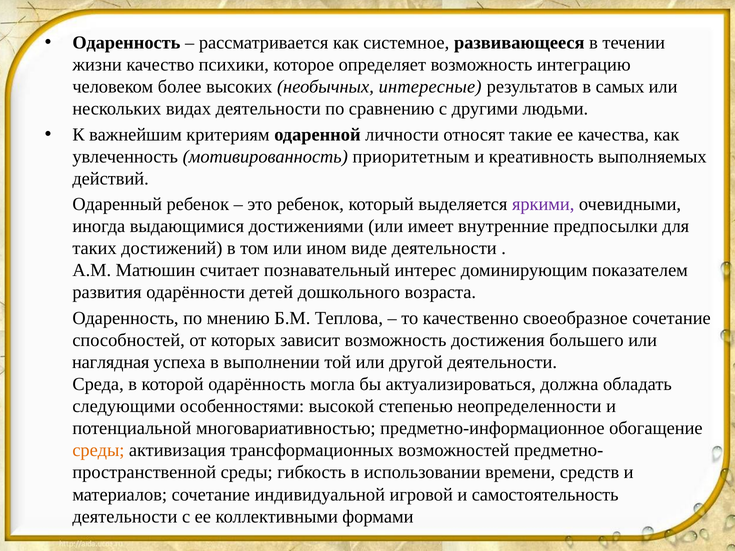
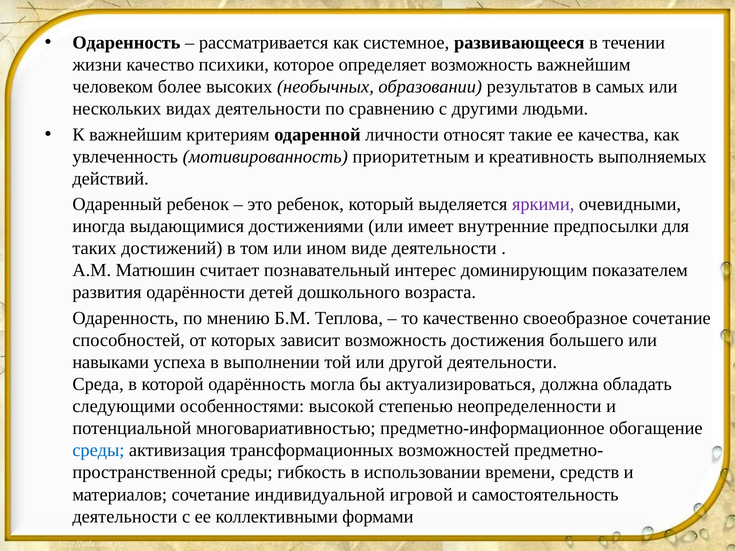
возможность интеграцию: интеграцию -> важнейшим
интересные: интересные -> образовании
наглядная: наглядная -> навыками
среды at (98, 451) colour: orange -> blue
